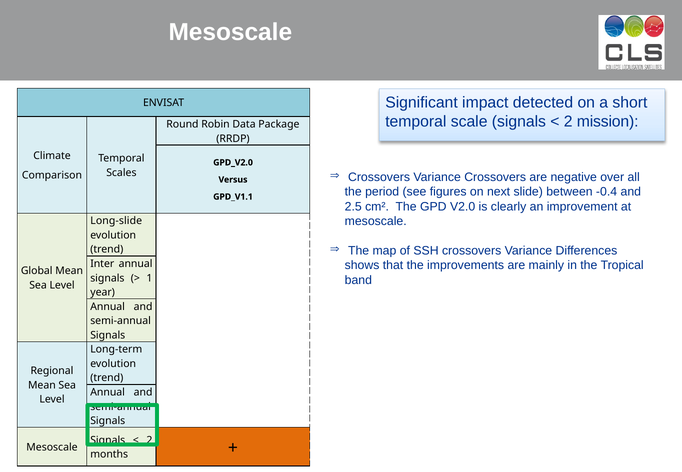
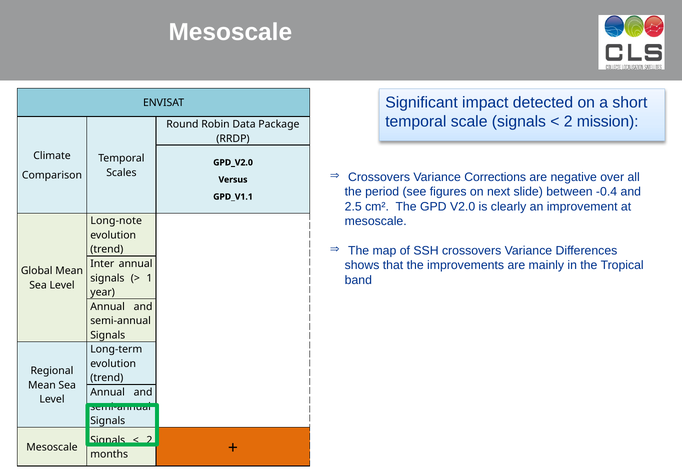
Variance Crossovers: Crossovers -> Corrections
Long-slide: Long-slide -> Long-note
